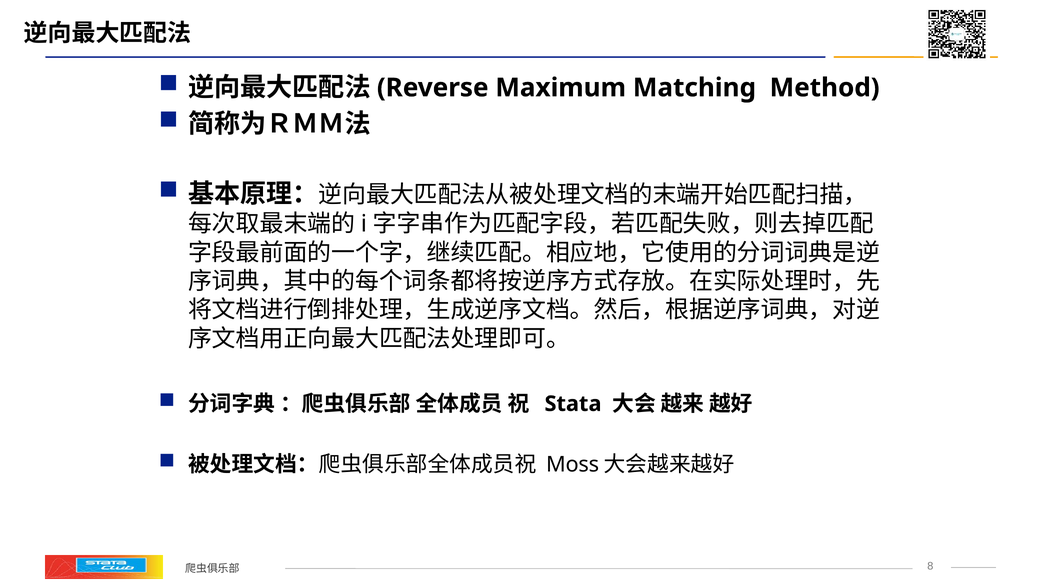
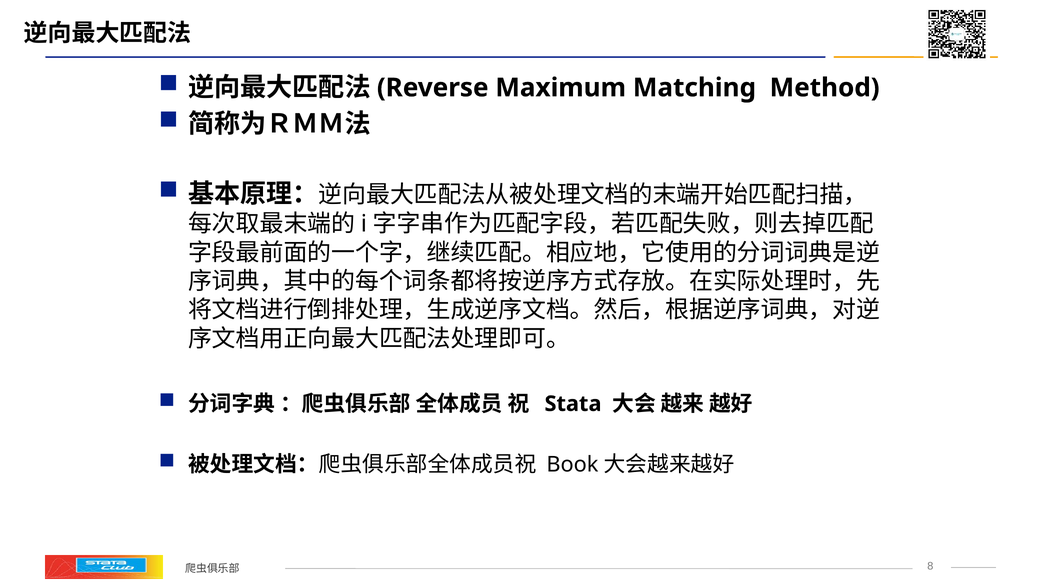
Moss: Moss -> Book
